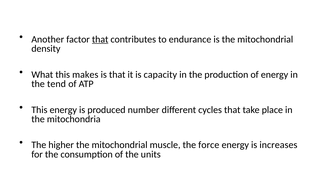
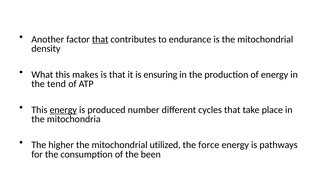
capacity: capacity -> ensuring
energy at (63, 110) underline: none -> present
muscle: muscle -> utilized
increases: increases -> pathways
units: units -> been
